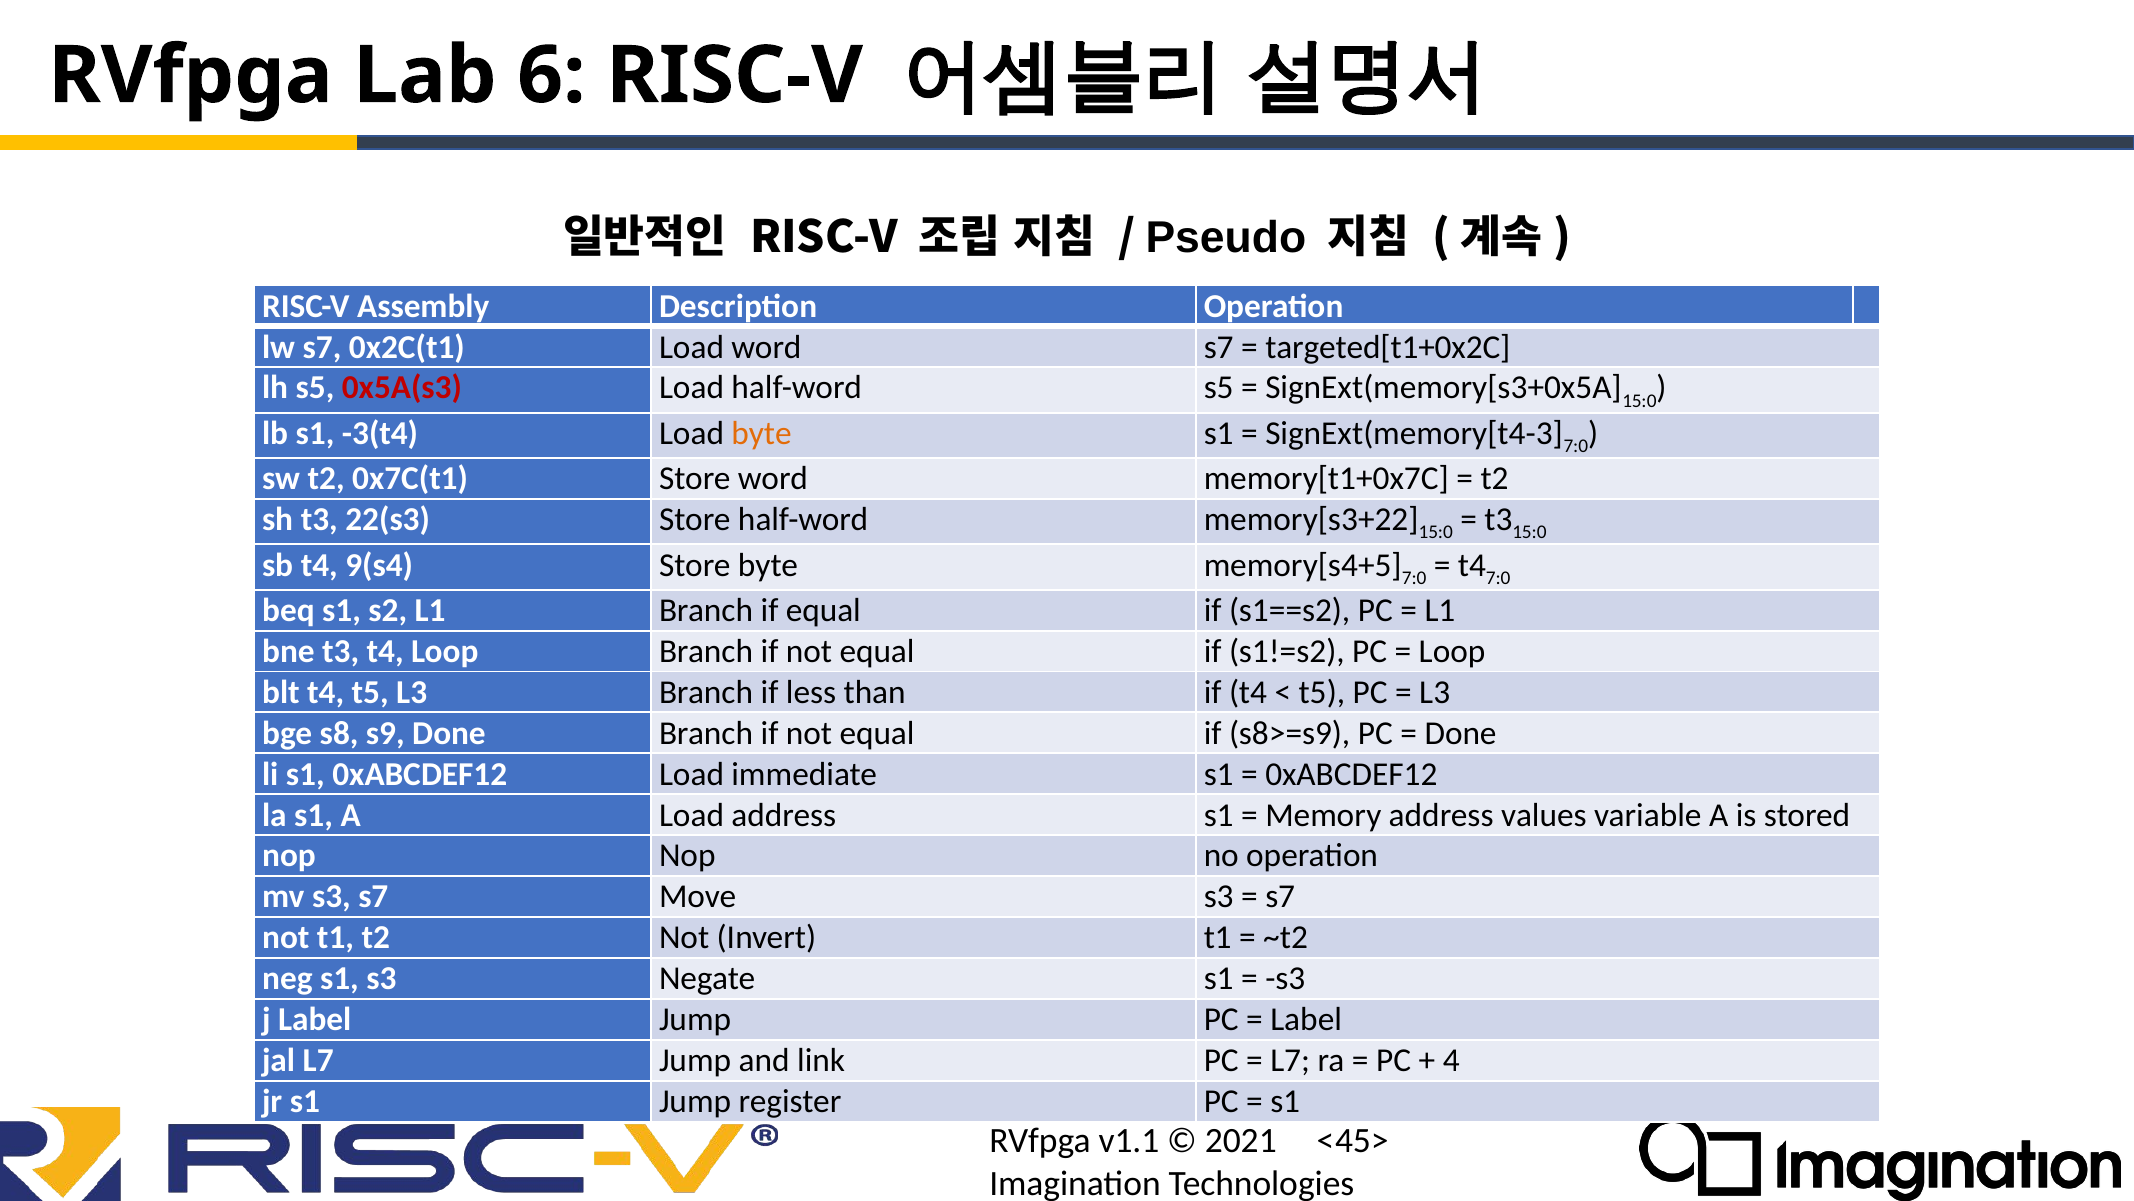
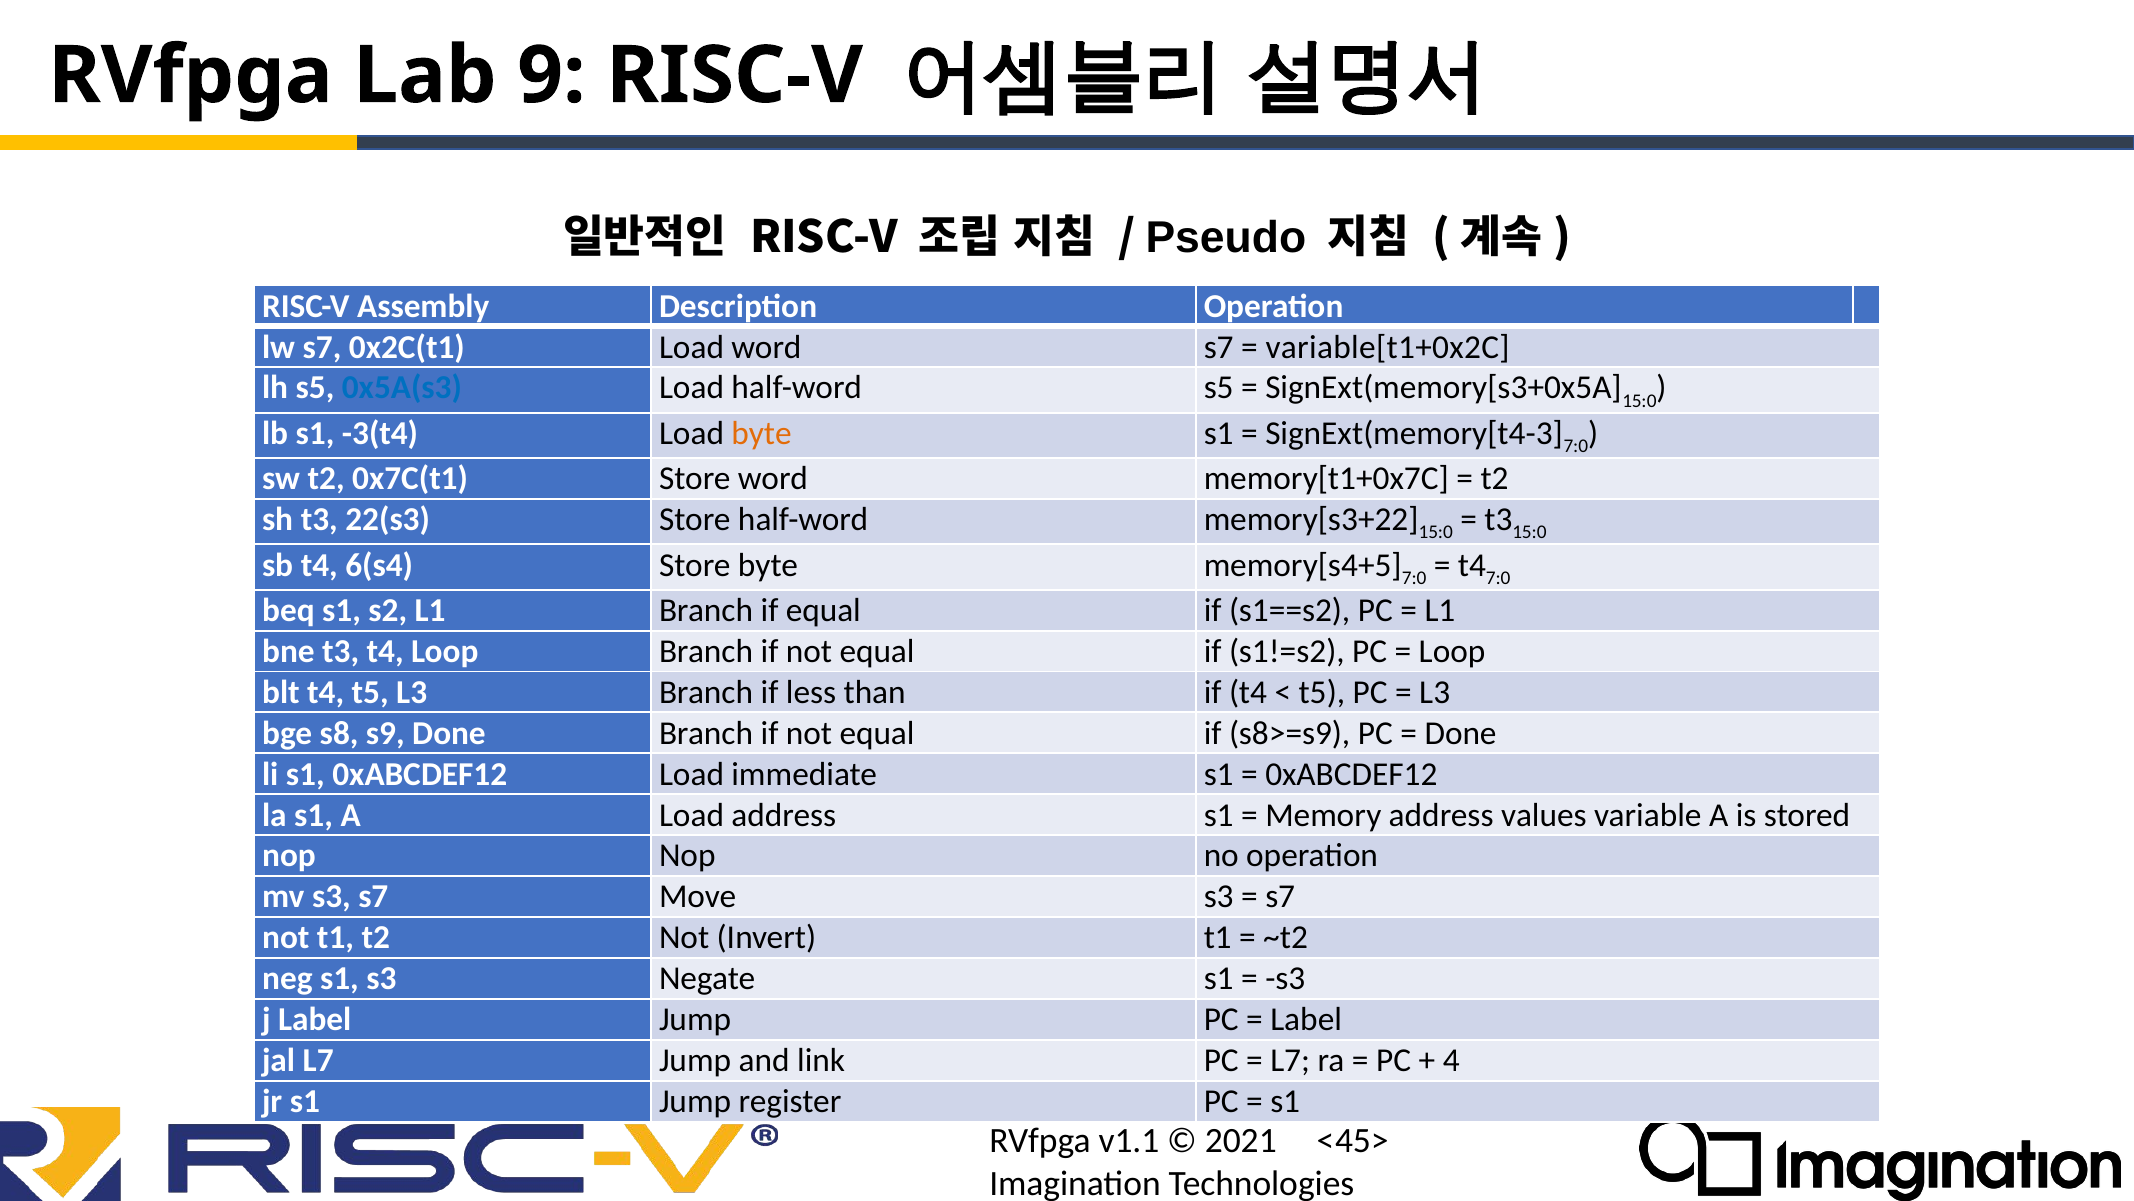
6: 6 -> 9
targeted[t1+0x2C: targeted[t1+0x2C -> variable[t1+0x2C
0x5A(s3 colour: red -> blue
9(s4: 9(s4 -> 6(s4
